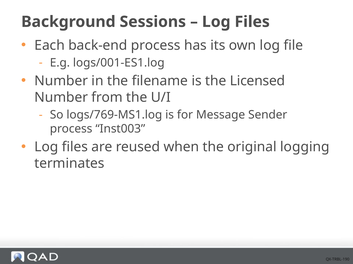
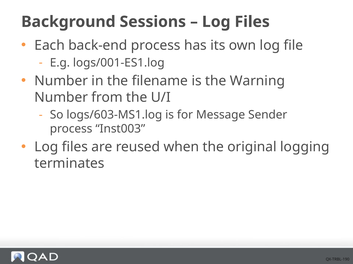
Licensed: Licensed -> Warning
logs/769-MS1.log: logs/769-MS1.log -> logs/603-MS1.log
